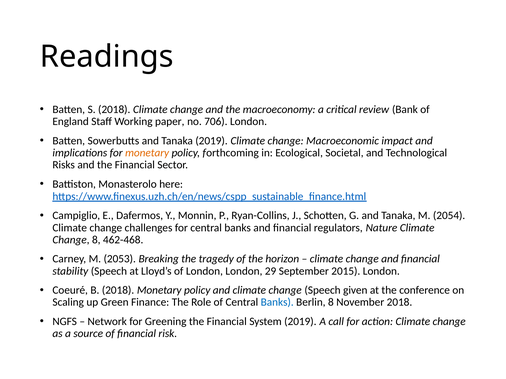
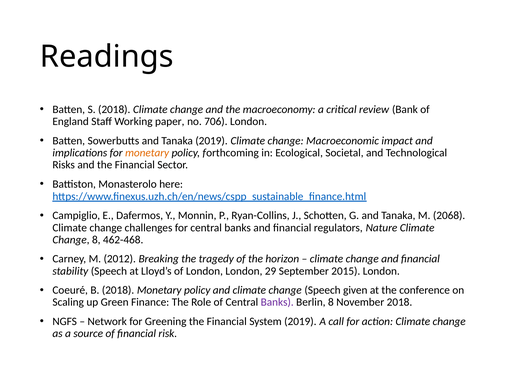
2054: 2054 -> 2068
2053: 2053 -> 2012
Banks at (277, 303) colour: blue -> purple
